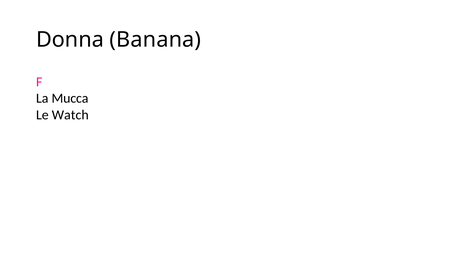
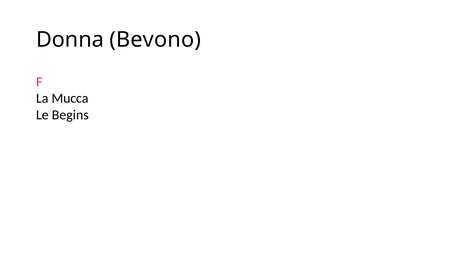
Banana: Banana -> Bevono
Watch: Watch -> Begins
